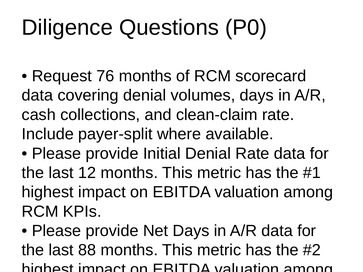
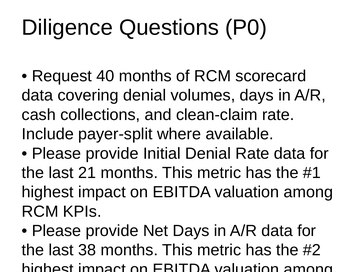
76: 76 -> 40
12: 12 -> 21
88: 88 -> 38
